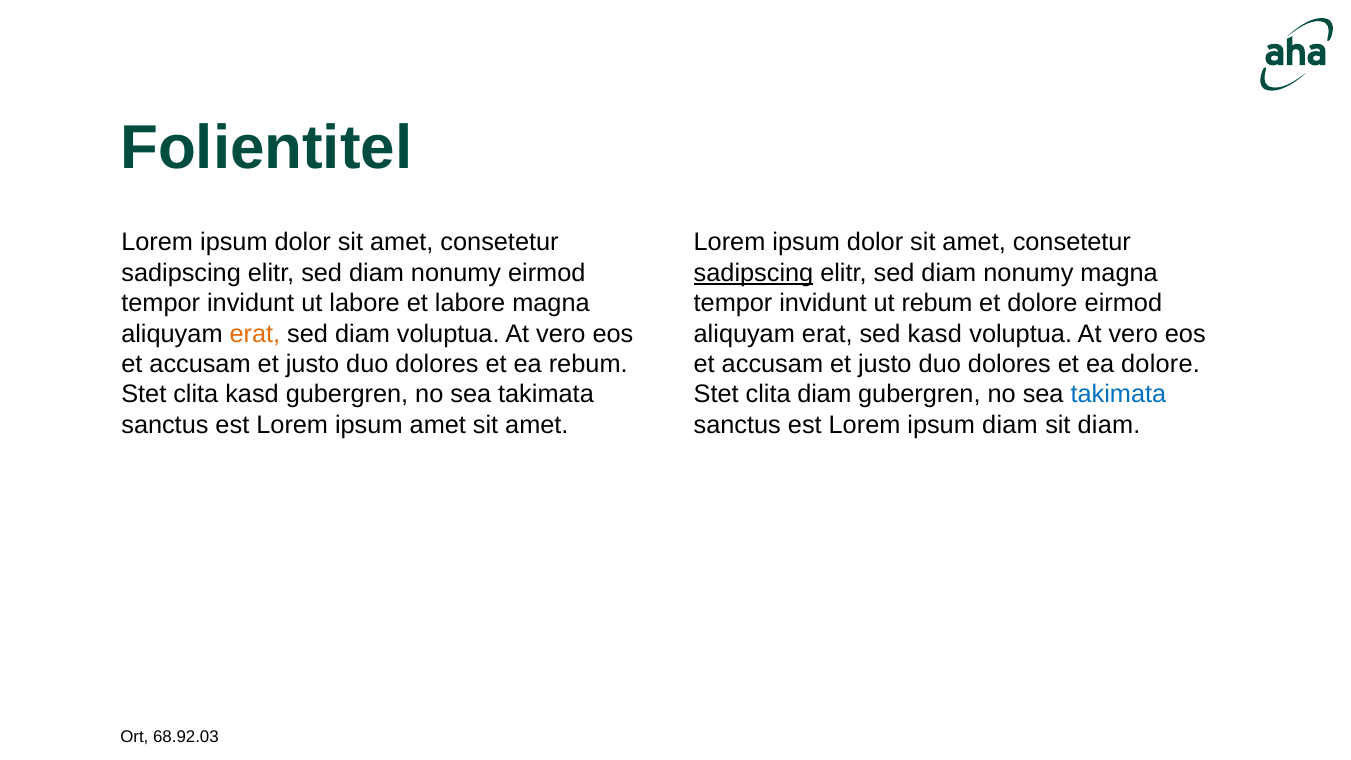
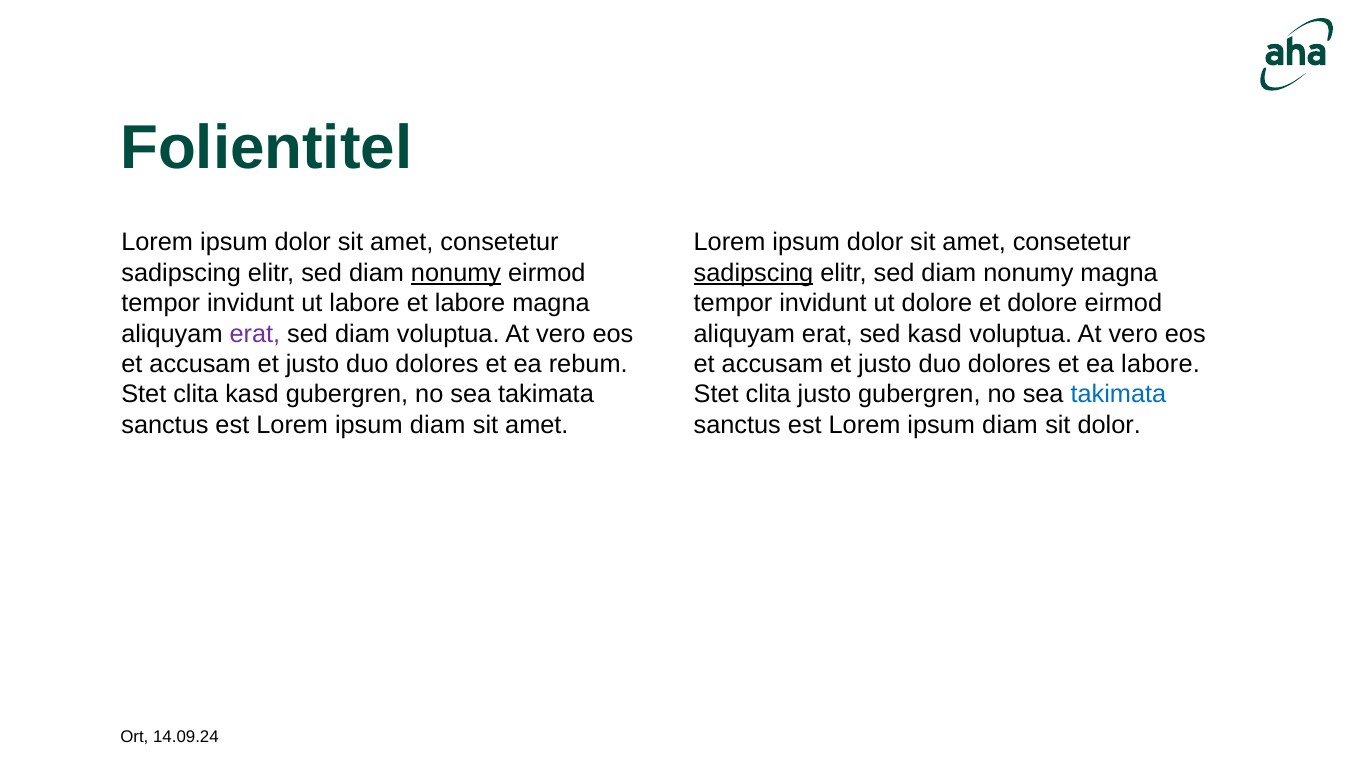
nonumy at (456, 273) underline: none -> present
ut rebum: rebum -> dolore
erat at (255, 334) colour: orange -> purple
ea dolore: dolore -> labore
clita diam: diam -> justo
amet at (438, 425): amet -> diam
sit diam: diam -> dolor
68.92.03: 68.92.03 -> 14.09.24
